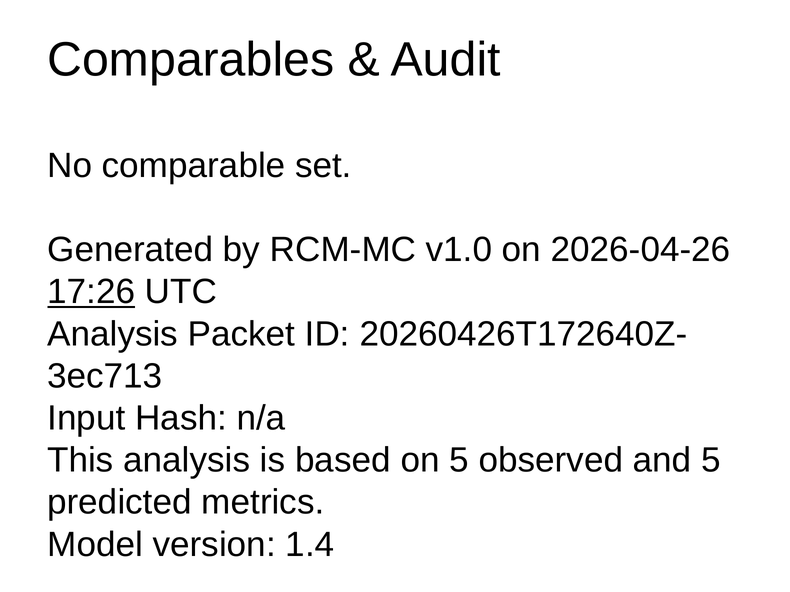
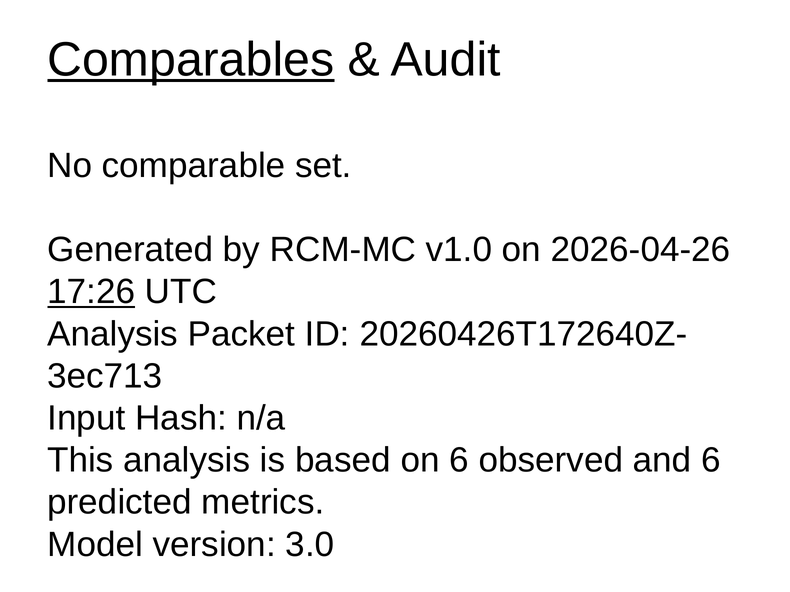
Comparables underline: none -> present
on 5: 5 -> 6
and 5: 5 -> 6
1.4: 1.4 -> 3.0
